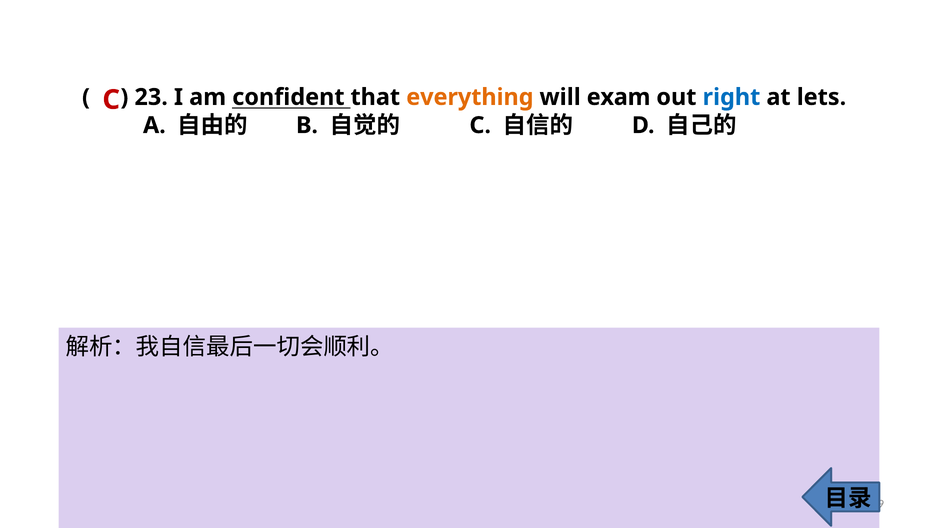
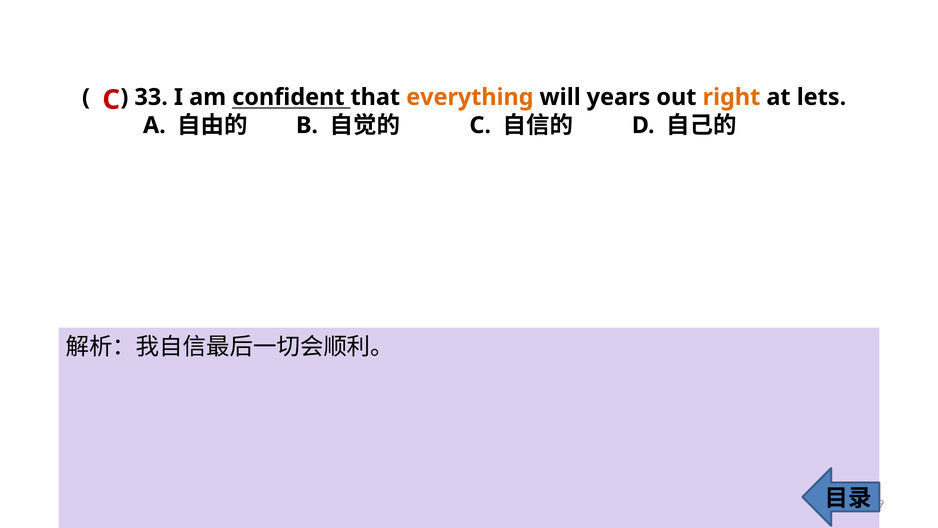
23: 23 -> 33
exam: exam -> years
right colour: blue -> orange
